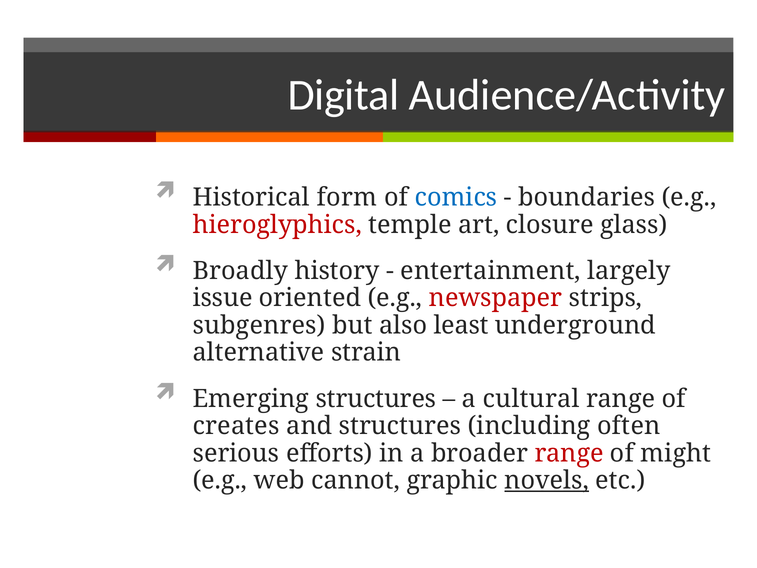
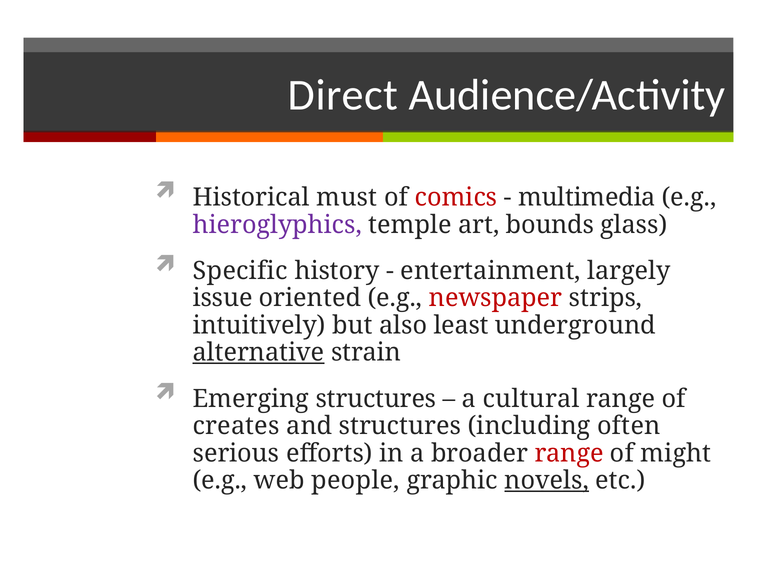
Digital: Digital -> Direct
form: form -> must
comics colour: blue -> red
boundaries: boundaries -> multimedia
hieroglyphics colour: red -> purple
closure: closure -> bounds
Broadly: Broadly -> Specific
subgenres: subgenres -> intuitively
alternative underline: none -> present
cannot: cannot -> people
